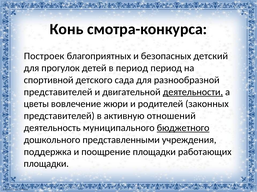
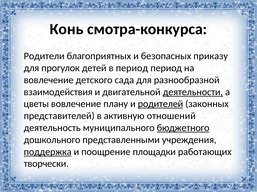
Построек: Построек -> Родители
детский: детский -> приказу
спортивной at (49, 80): спортивной -> вовлечение
представителей at (58, 92): представителей -> взаимодействия
жюри: жюри -> плану
родителей underline: none -> present
поддержка underline: none -> present
площадки at (46, 164): площадки -> творчески
